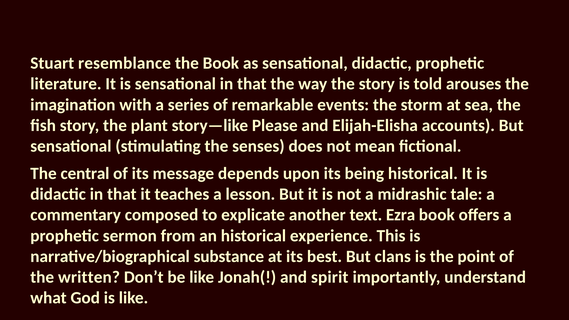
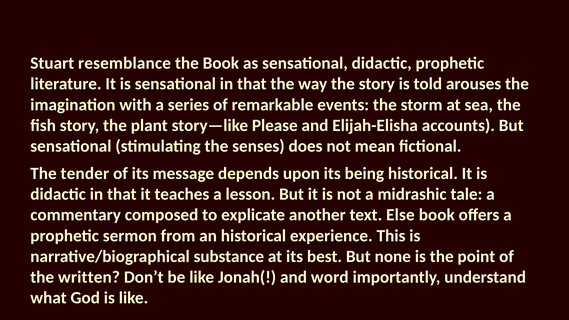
central: central -> tender
Ezra: Ezra -> Else
clans: clans -> none
spirit: spirit -> word
